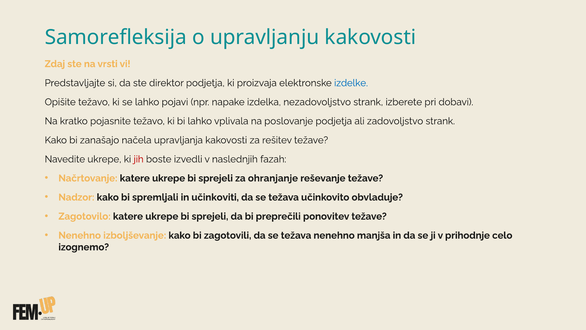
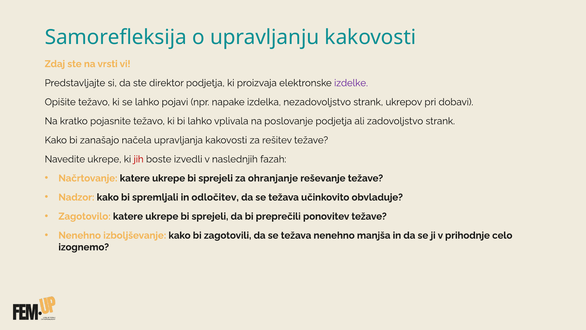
izdelke colour: blue -> purple
izberete: izberete -> ukrepov
učinkoviti: učinkoviti -> odločitev
